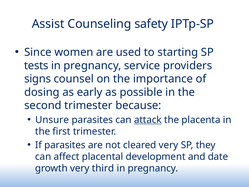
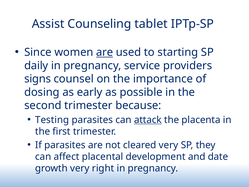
safety: safety -> tablet
are at (105, 52) underline: none -> present
tests: tests -> daily
Unsure: Unsure -> Testing
third: third -> right
